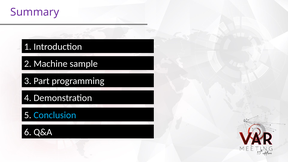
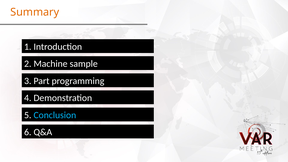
Summary colour: purple -> orange
